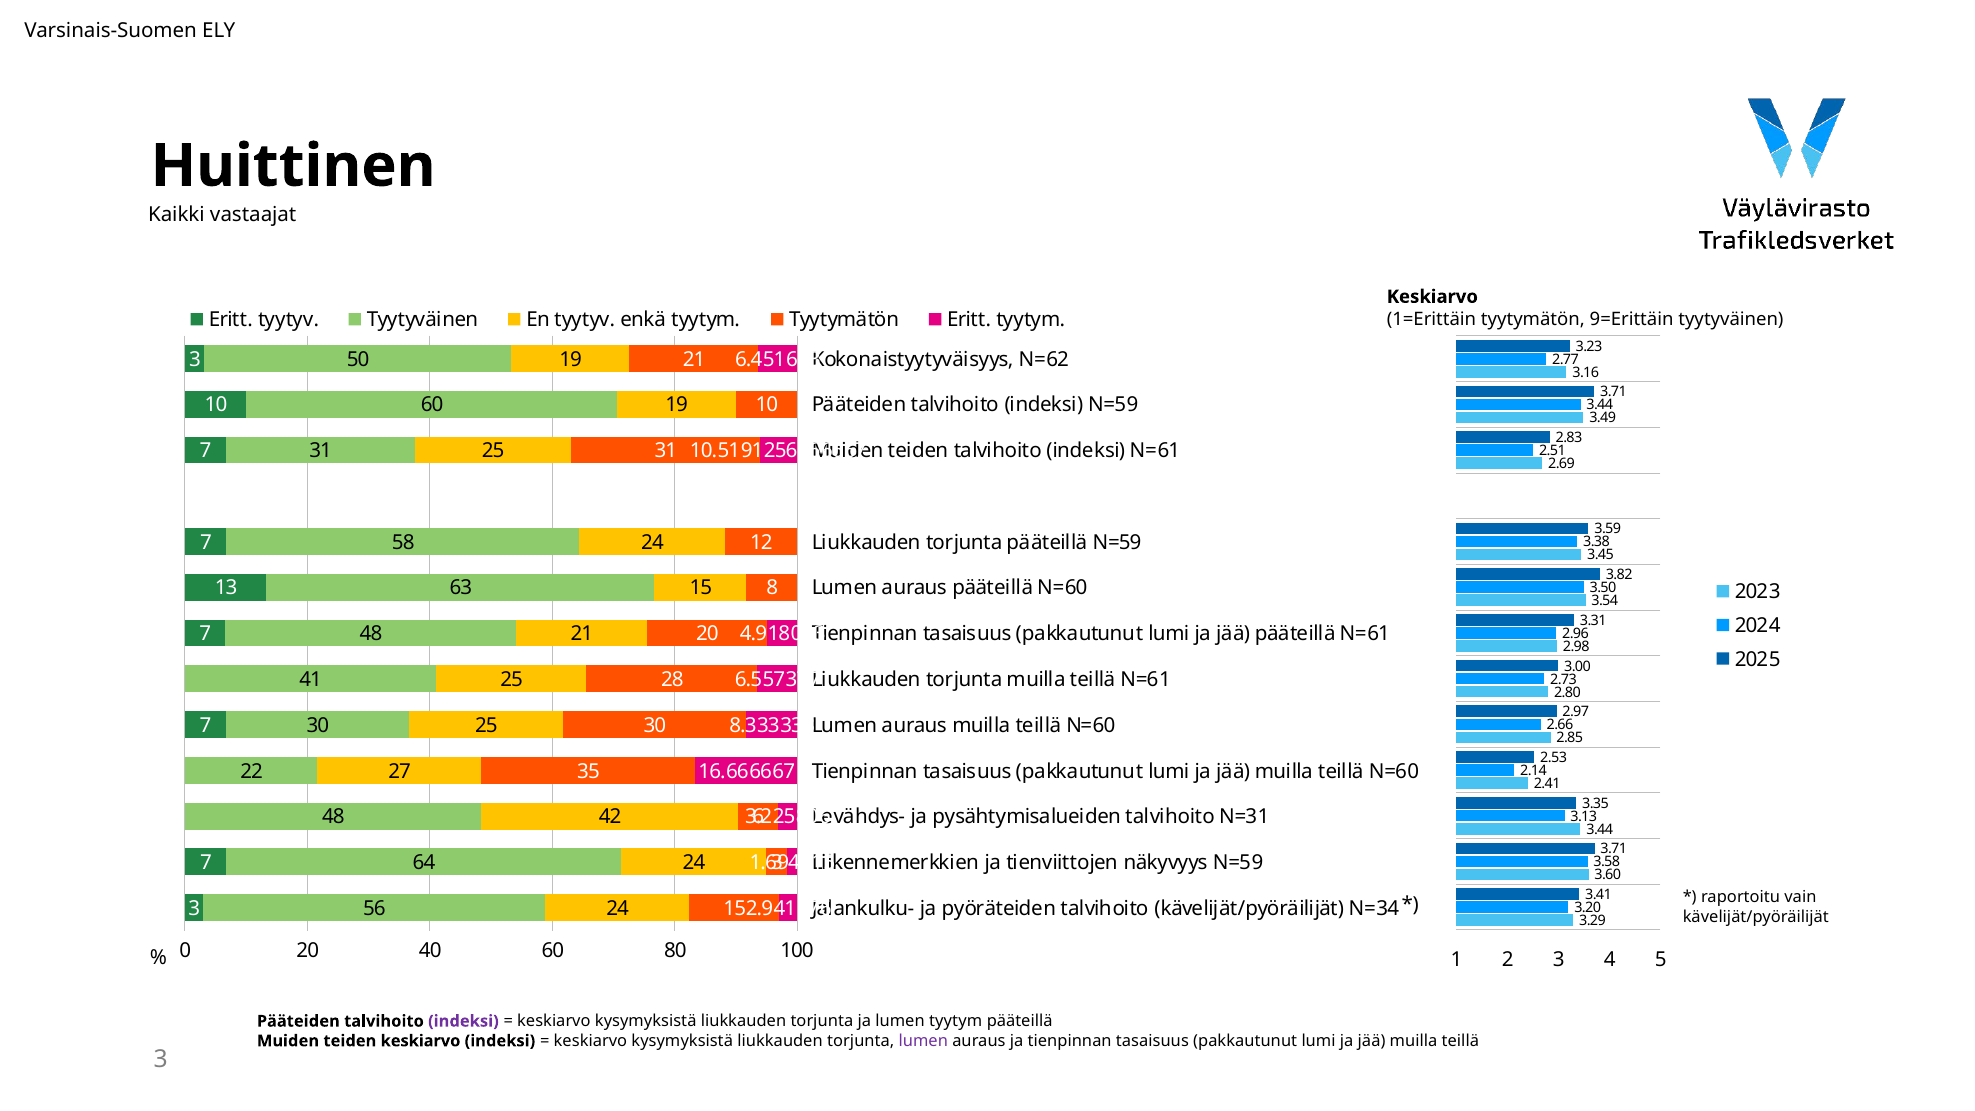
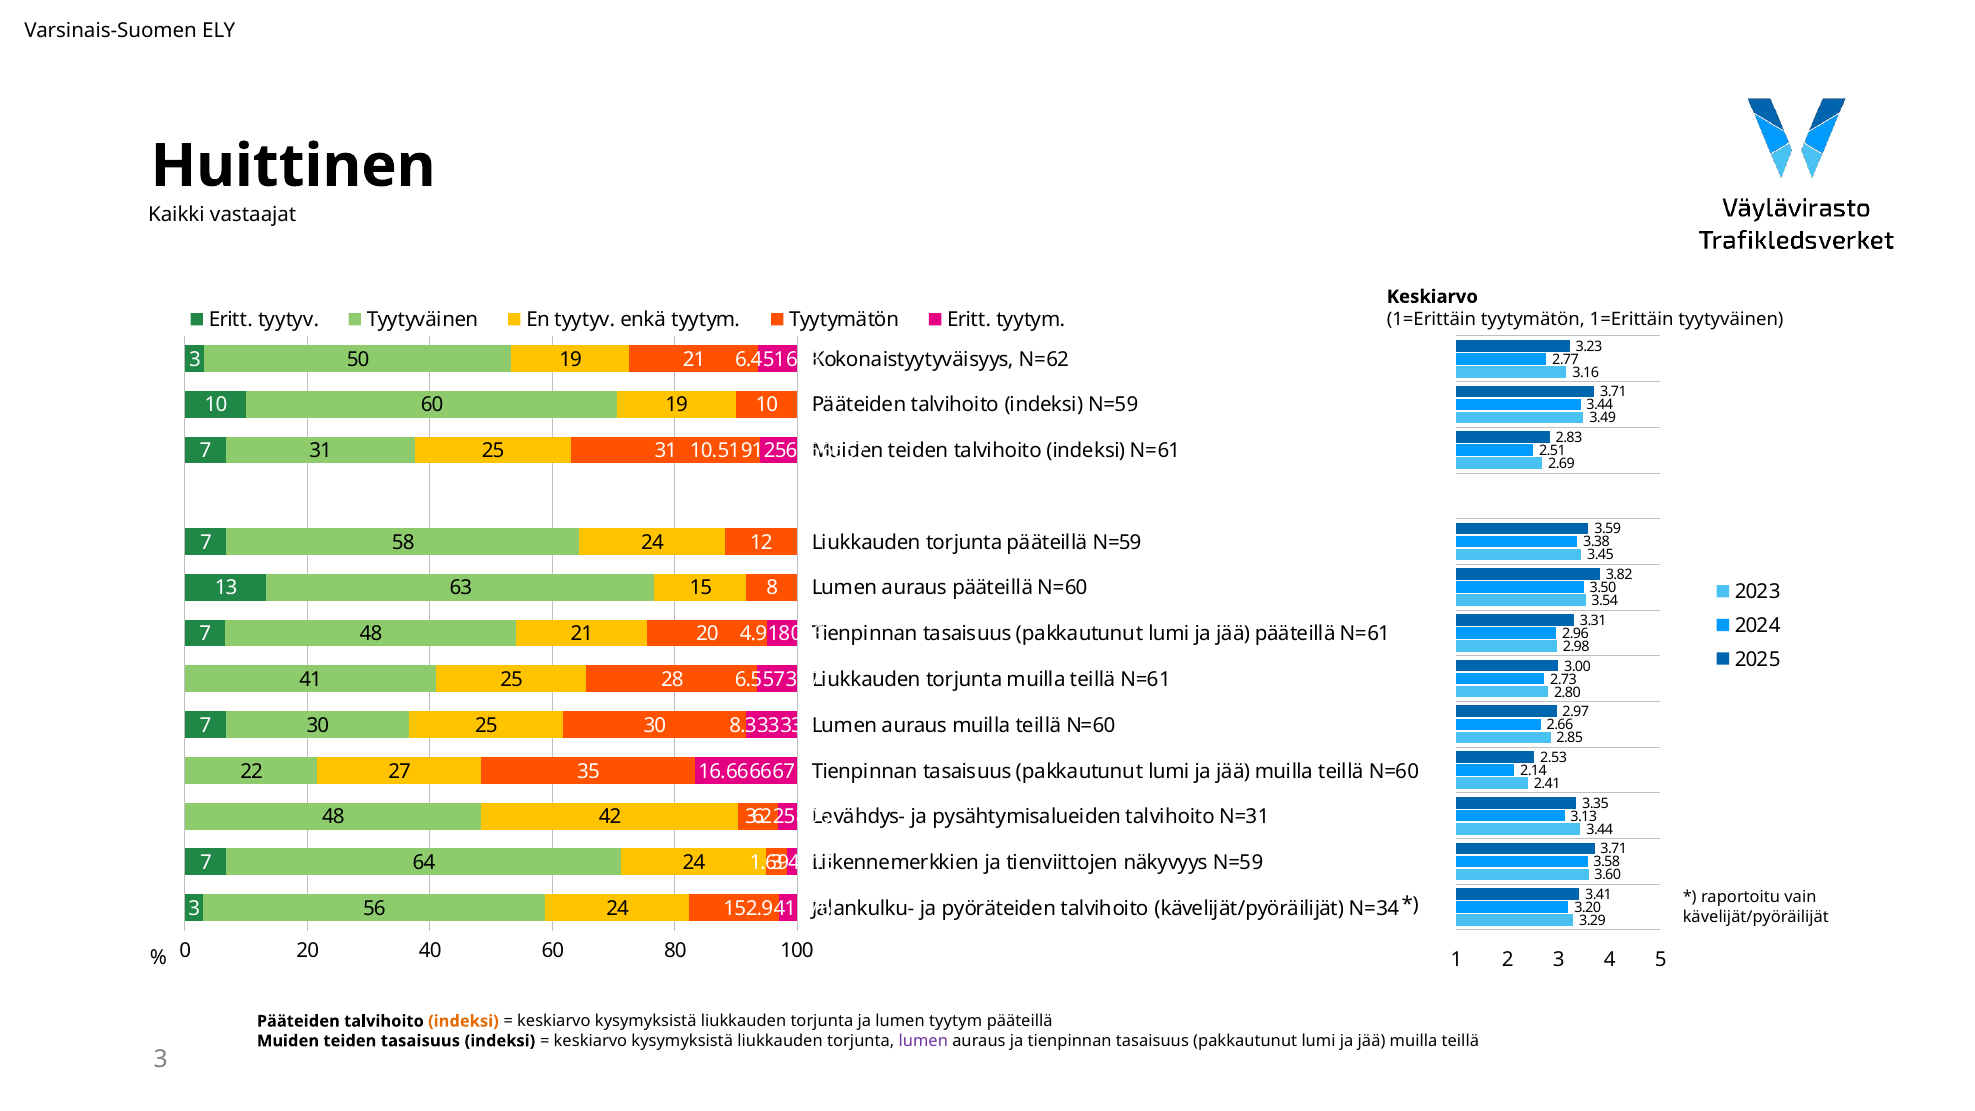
tyytymätön 9=Erittäin: 9=Erittäin -> 1=Erittäin
indeksi at (463, 1021) colour: purple -> orange
teiden keskiarvo: keskiarvo -> tasaisuus
